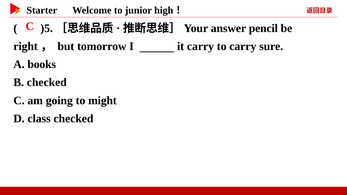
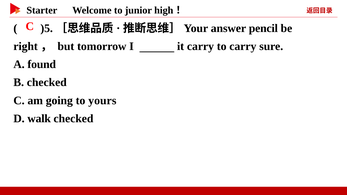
books: books -> found
might: might -> yours
class: class -> walk
